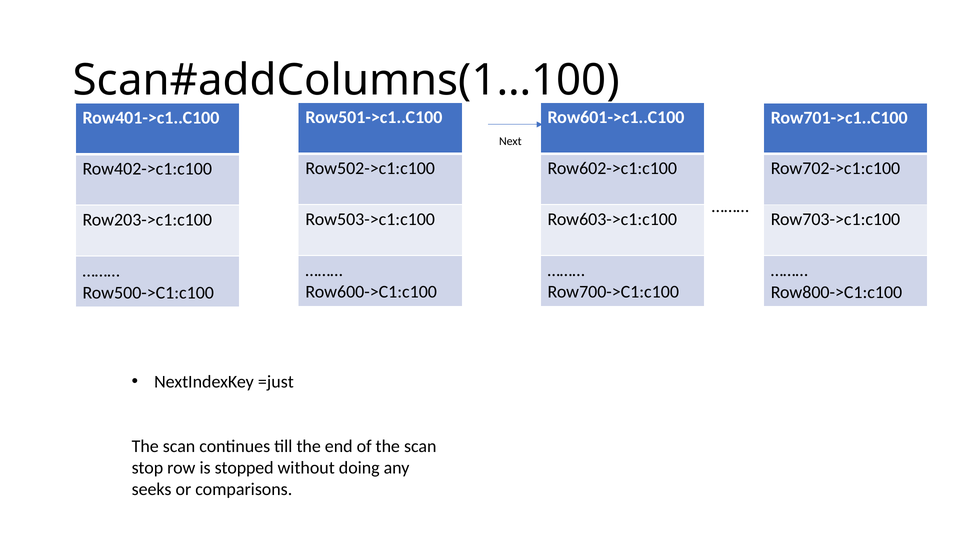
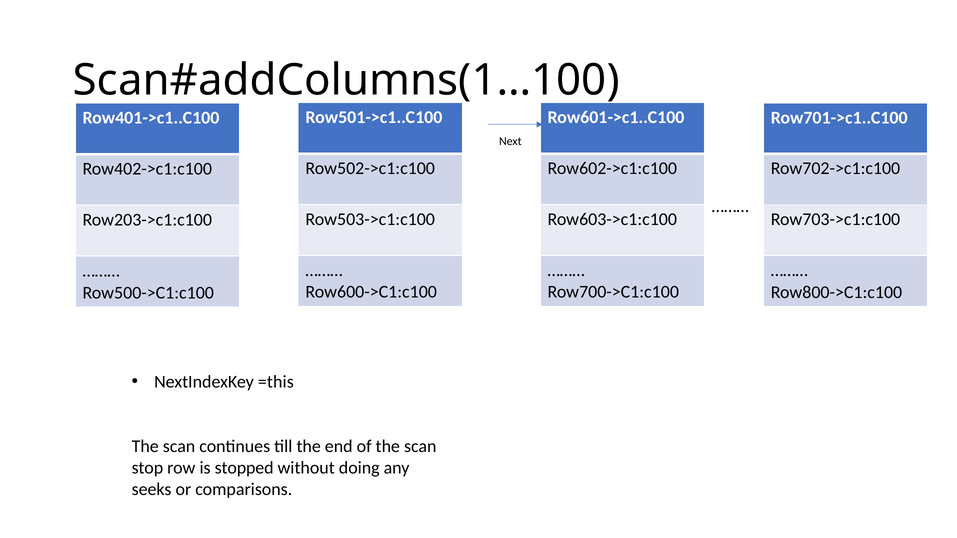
=just: =just -> =this
